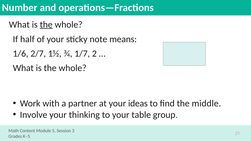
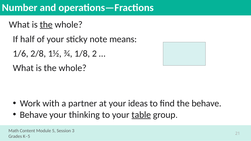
2/7: 2/7 -> 2/8
1/7: 1/7 -> 1/8
the middle: middle -> behave
Involve at (34, 115): Involve -> Behave
table underline: none -> present
